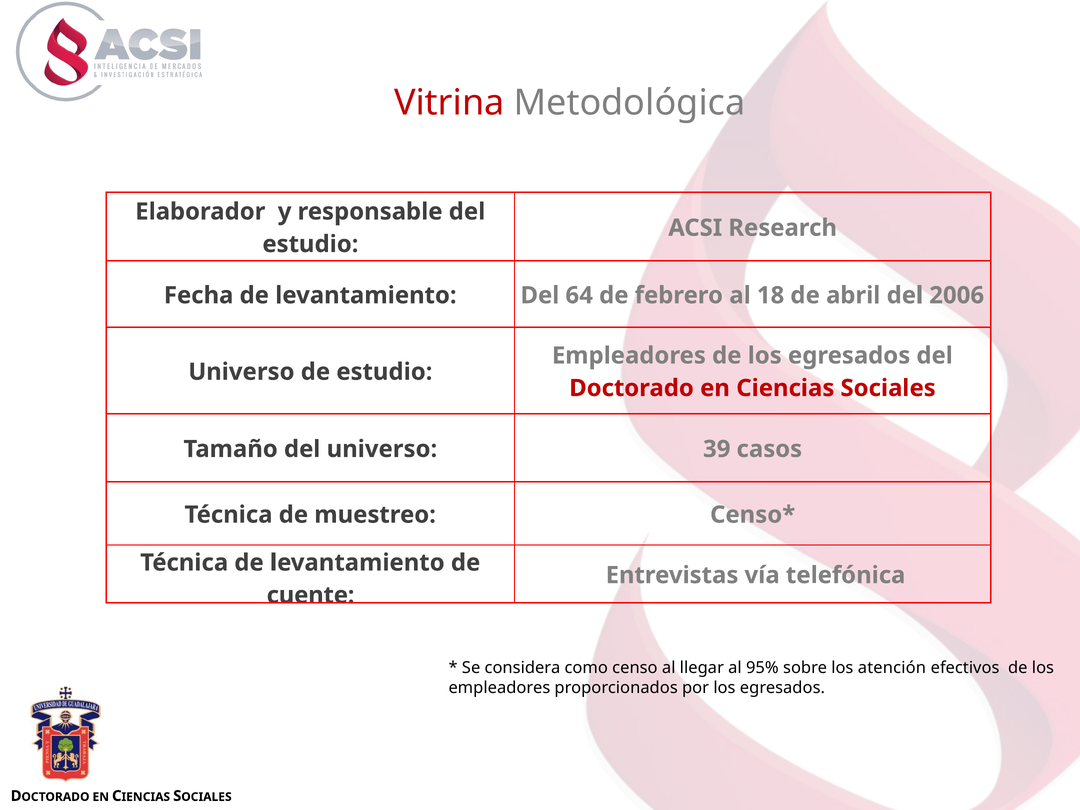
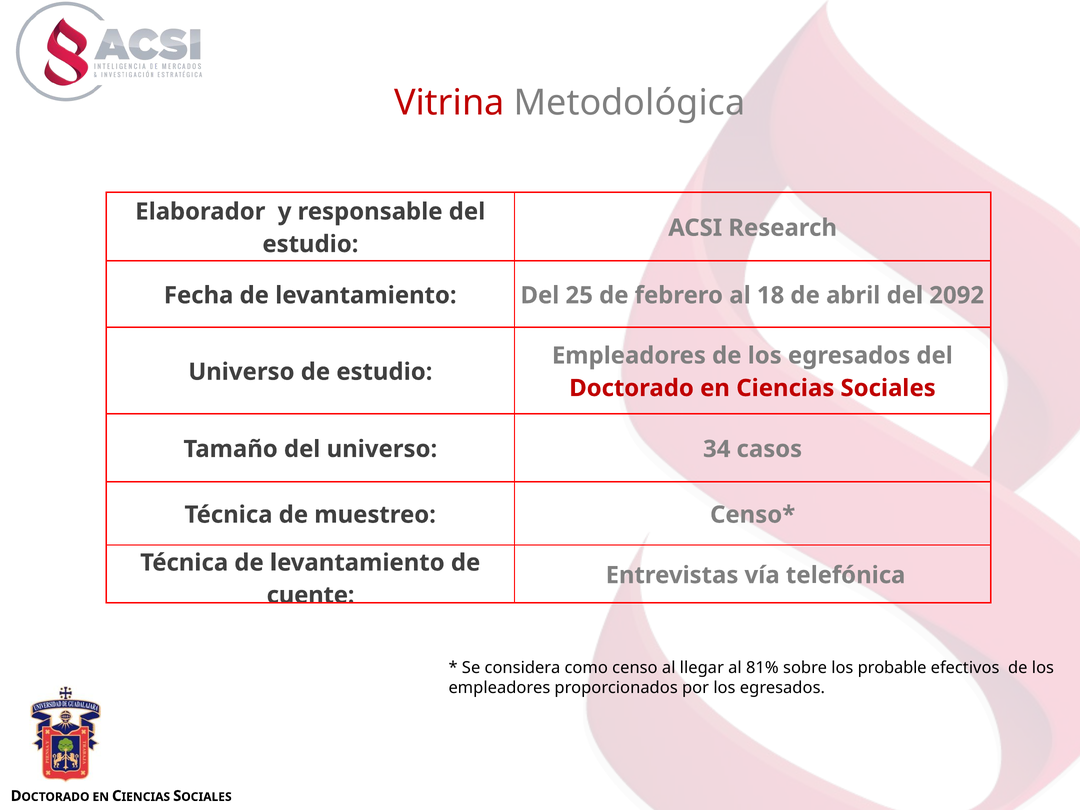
64: 64 -> 25
2006: 2006 -> 2092
39: 39 -> 34
95%: 95% -> 81%
atención: atención -> probable
